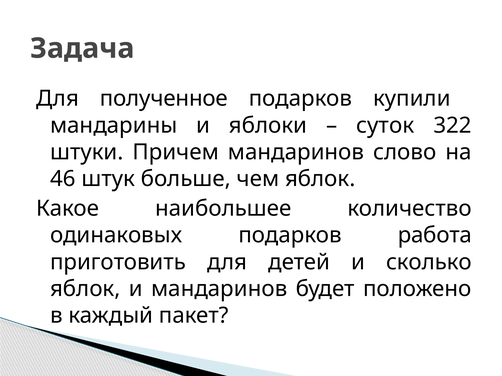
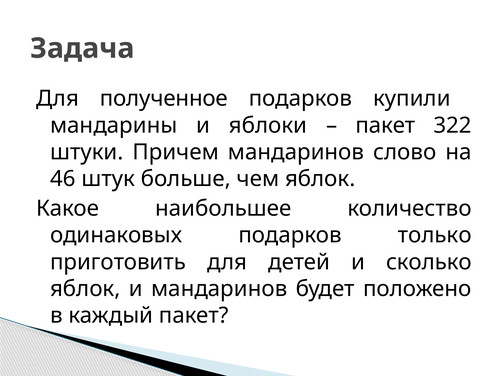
суток at (385, 126): суток -> пакет
работа: работа -> только
